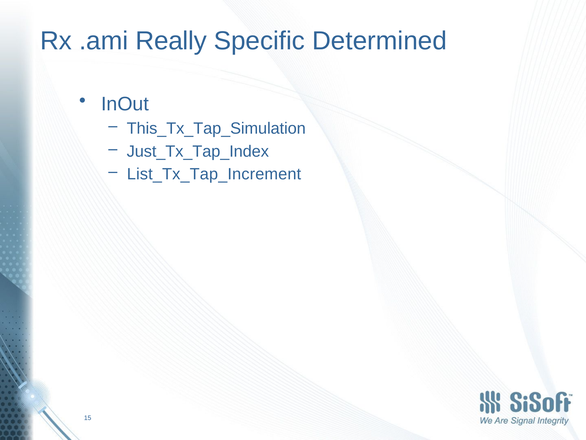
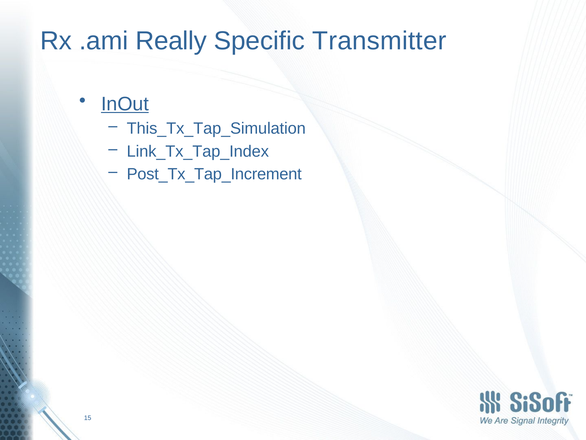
Determined: Determined -> Transmitter
InOut underline: none -> present
Just_Tx_Tap_Index: Just_Tx_Tap_Index -> Link_Tx_Tap_Index
List_Tx_Tap_Increment: List_Tx_Tap_Increment -> Post_Tx_Tap_Increment
